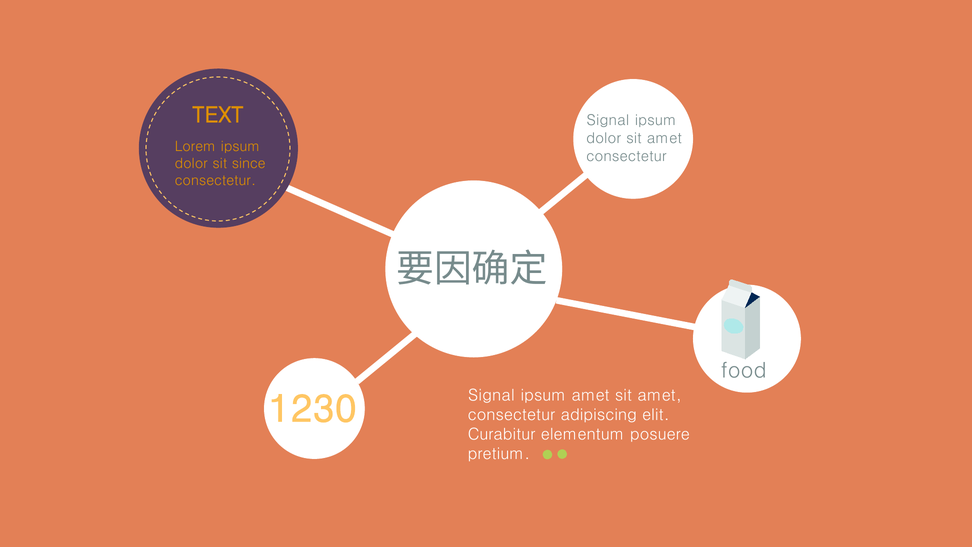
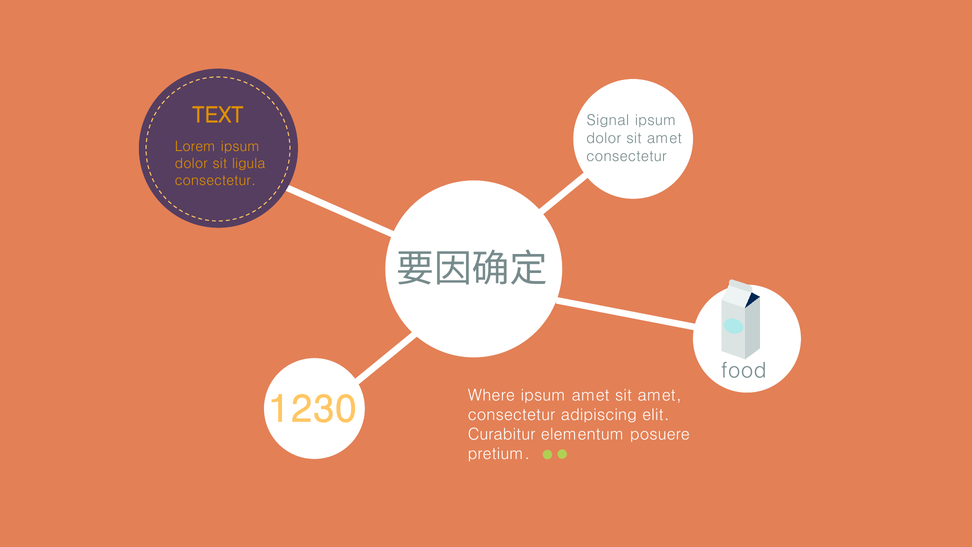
since: since -> ligula
Signal at (491, 395): Signal -> Where
